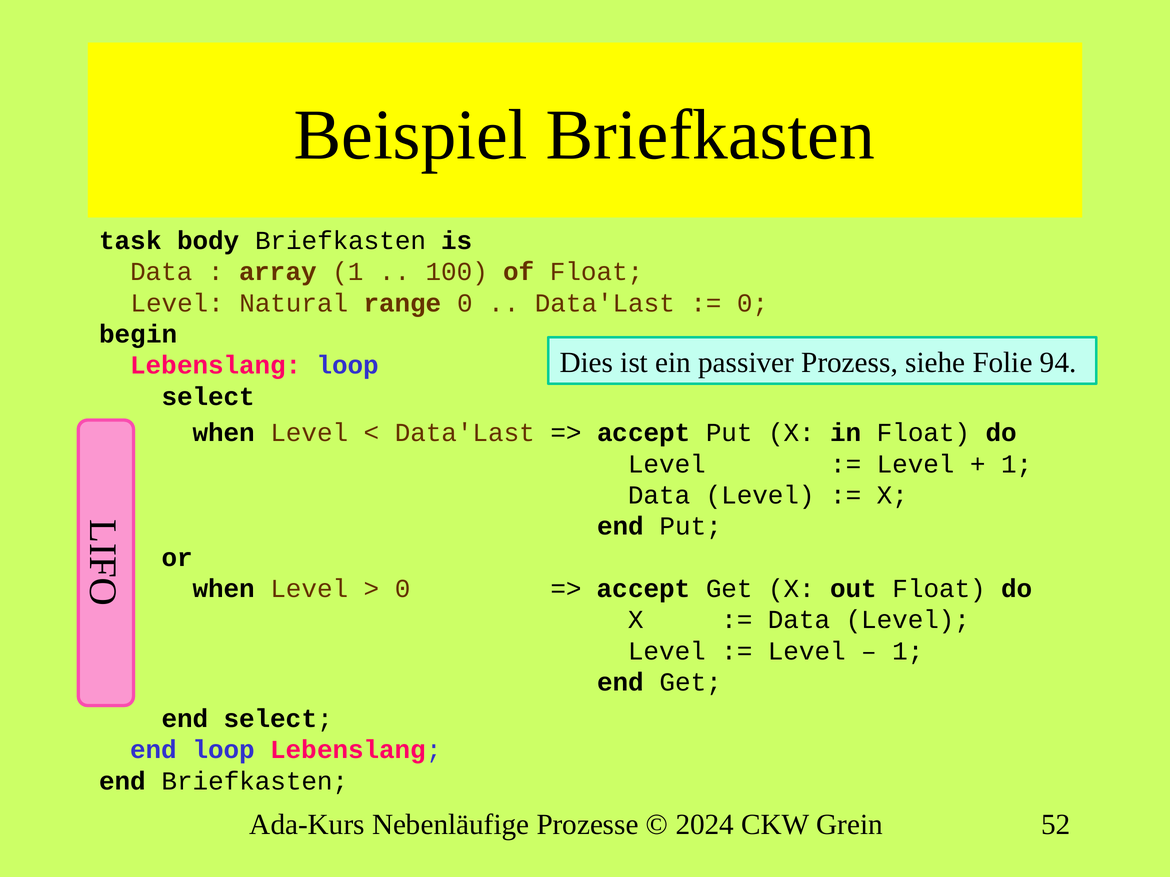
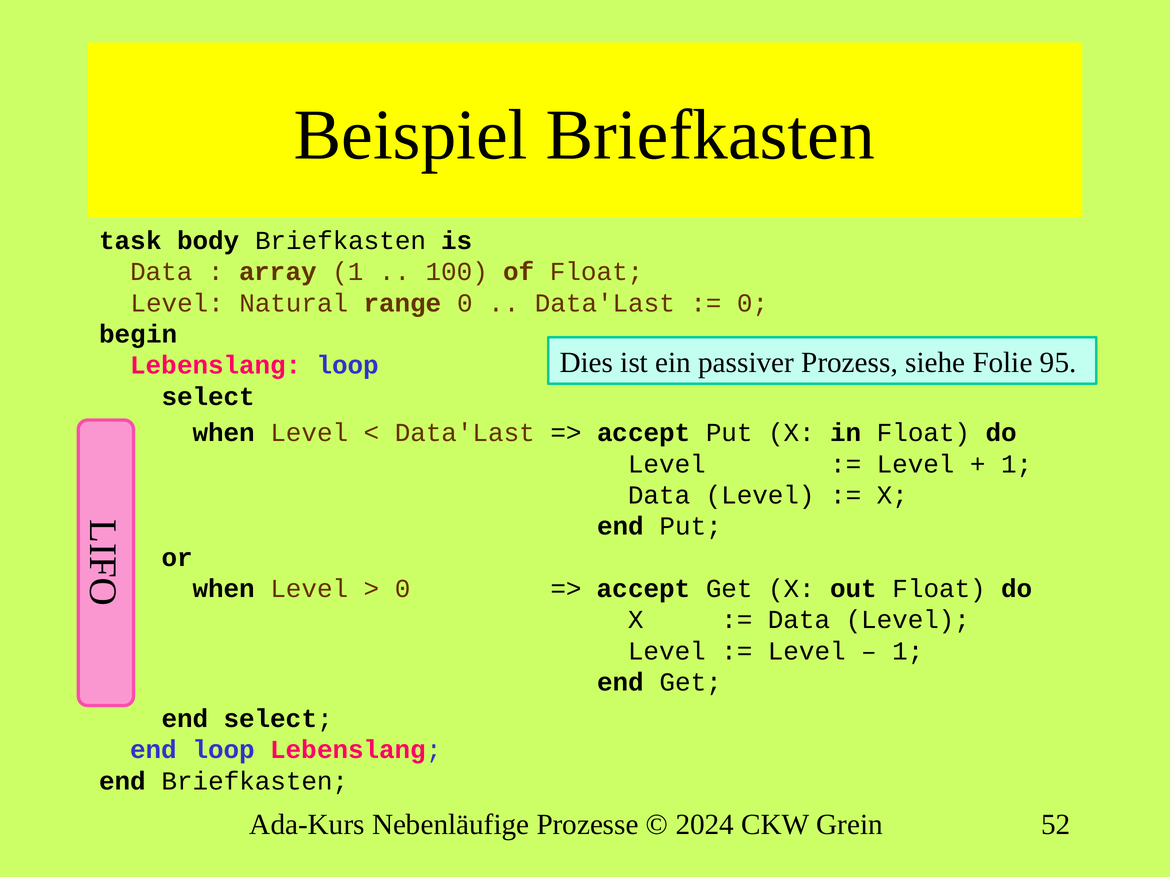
94: 94 -> 95
